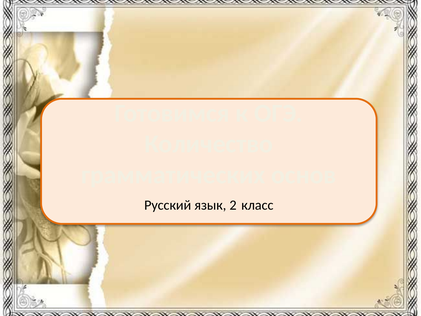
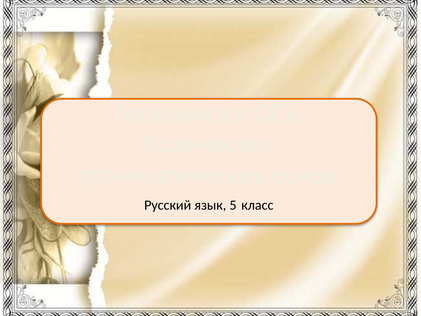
2: 2 -> 5
